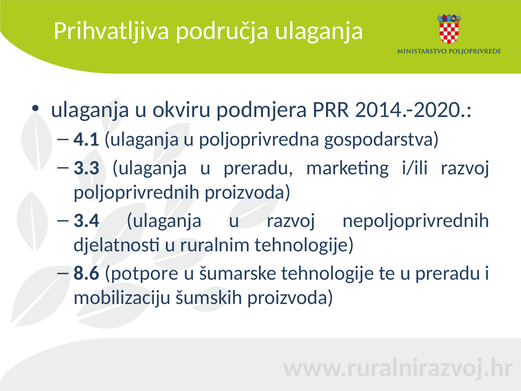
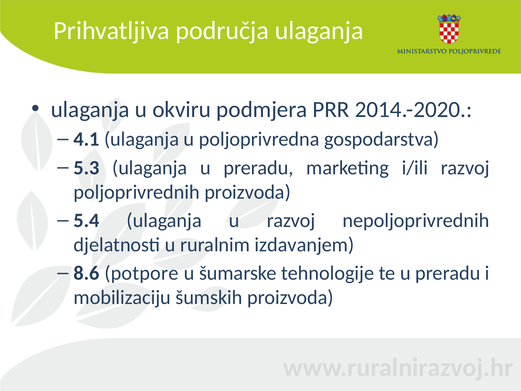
3.3: 3.3 -> 5.3
3.4: 3.4 -> 5.4
ruralnim tehnologije: tehnologije -> izdavanjem
